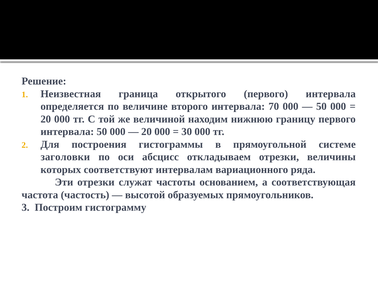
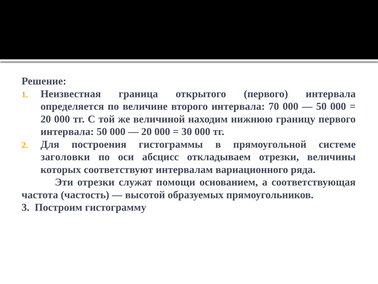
частоты: частоты -> помощи
